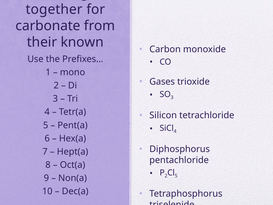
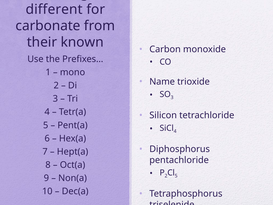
together: together -> different
Gases: Gases -> Name
